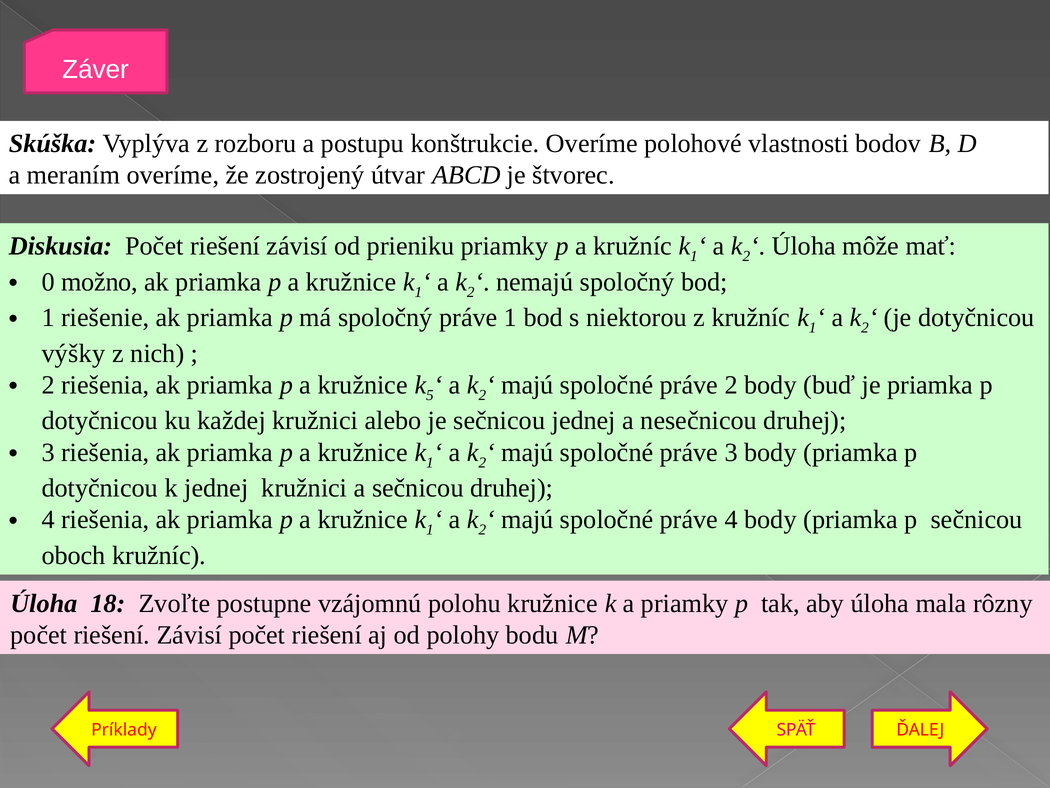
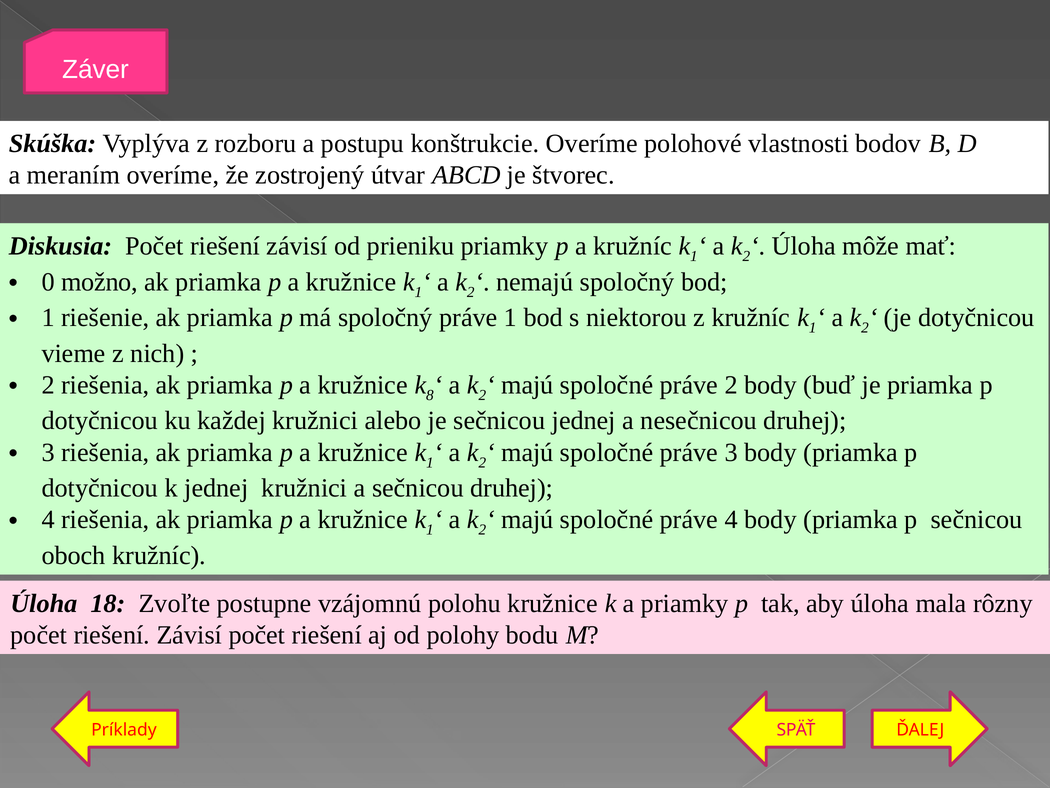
výšky: výšky -> vieme
5: 5 -> 8
